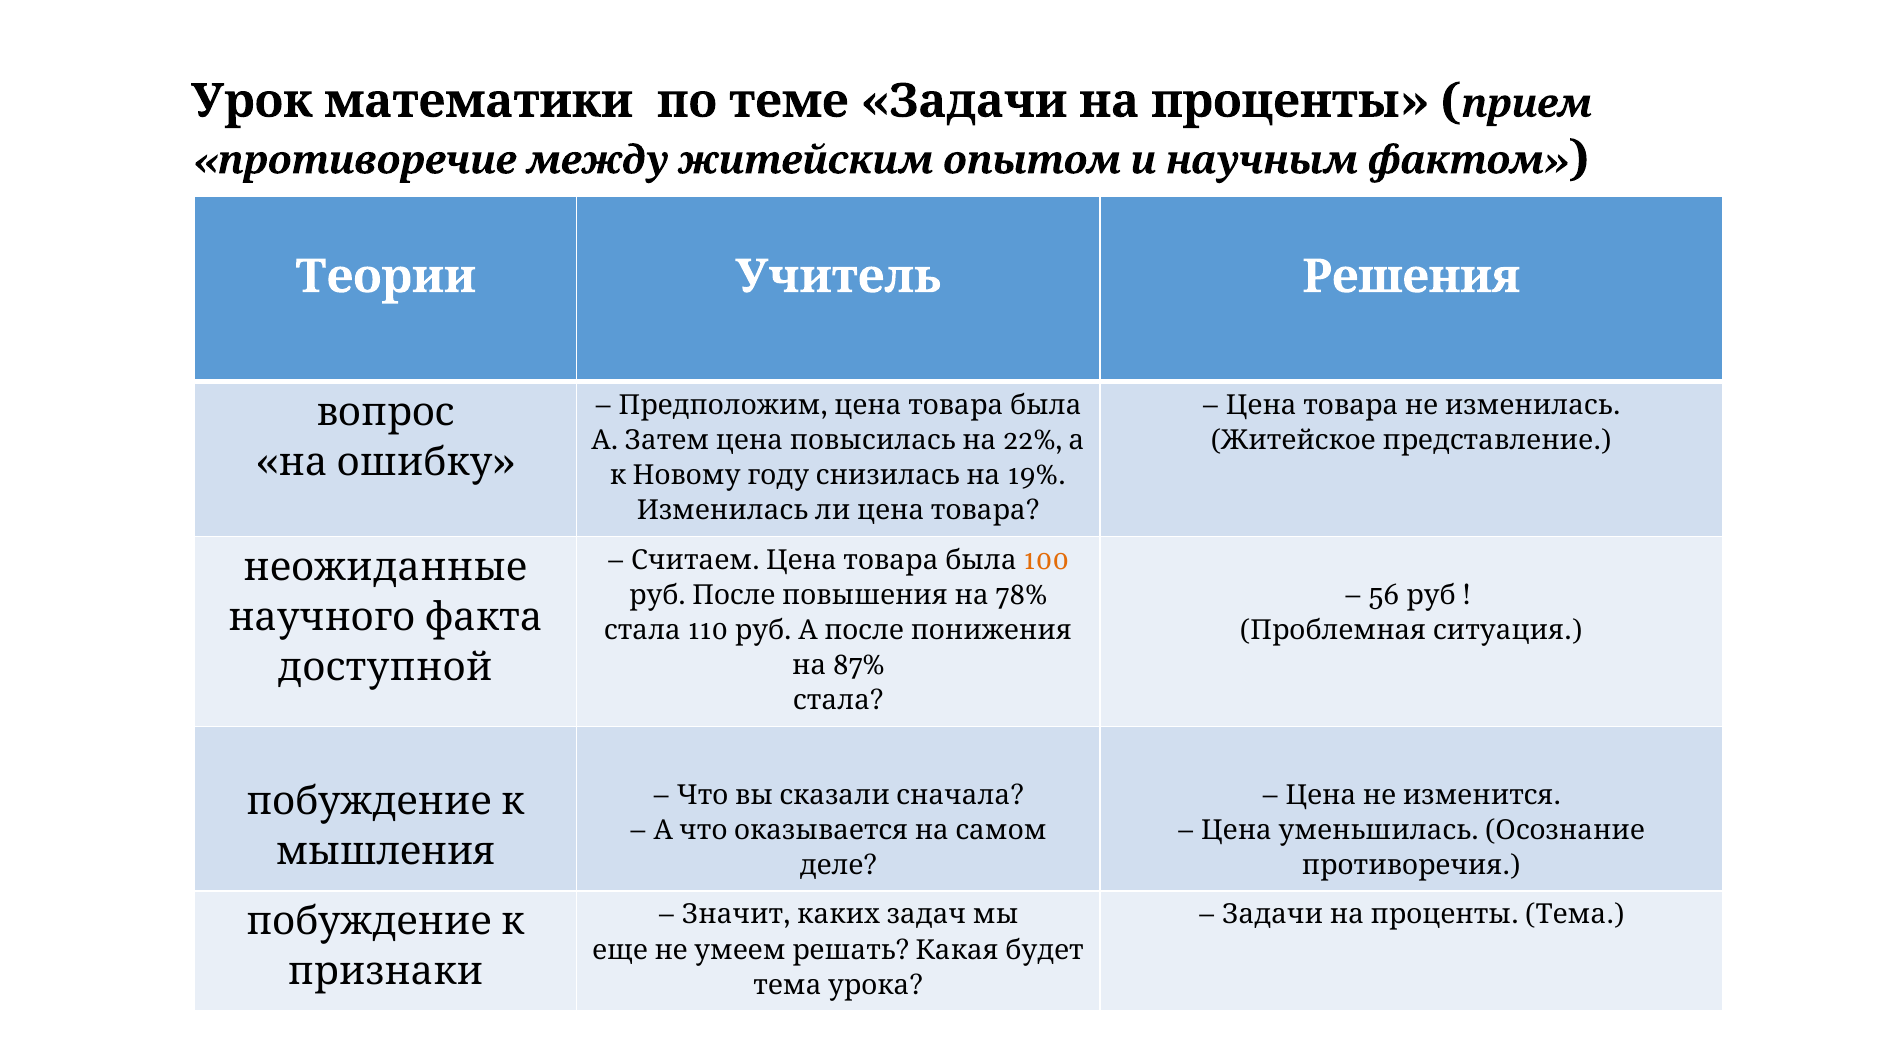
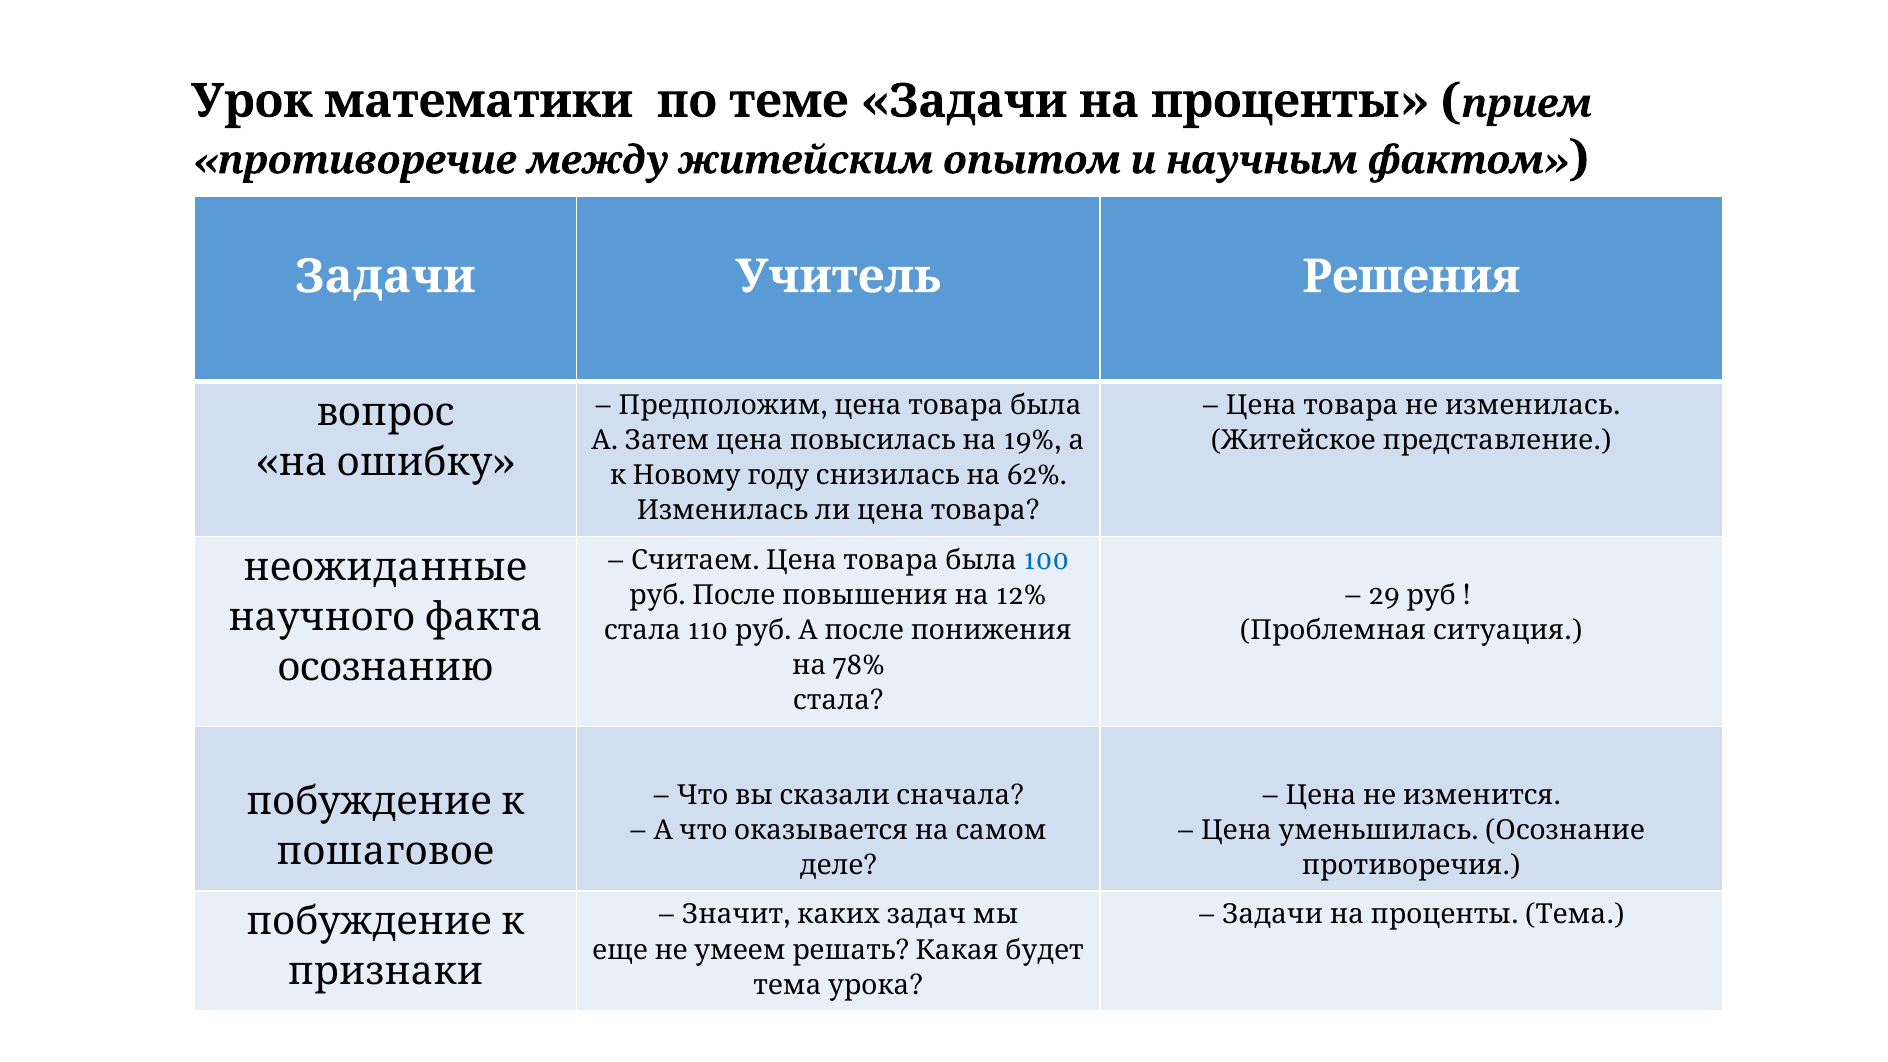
Теории at (386, 277): Теории -> Задачи
22%: 22% -> 19%
19%: 19% -> 62%
100 colour: orange -> blue
78%: 78% -> 12%
56: 56 -> 29
доступной: доступной -> осознанию
87%: 87% -> 78%
мышления: мышления -> пошаговое
